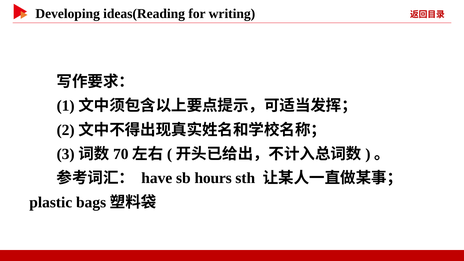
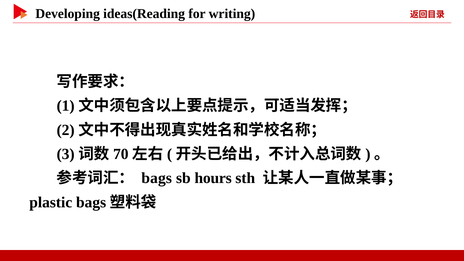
have at (157, 178): have -> bags
